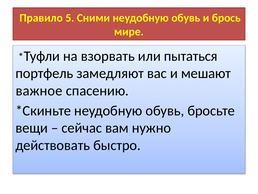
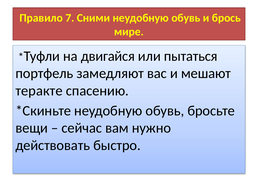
5: 5 -> 7
взорвать: взорвать -> двигайся
важное: важное -> теракте
